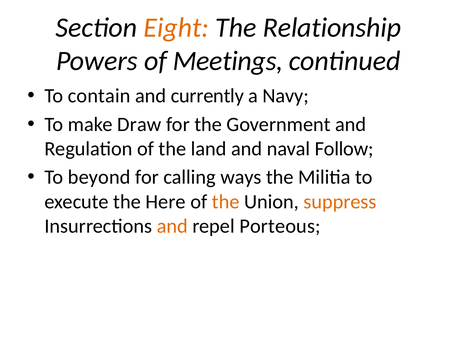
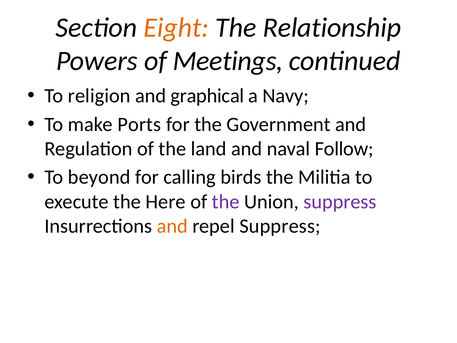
contain: contain -> religion
currently: currently -> graphical
Draw: Draw -> Ports
ways: ways -> birds
the at (226, 202) colour: orange -> purple
suppress at (340, 202) colour: orange -> purple
repel Porteous: Porteous -> Suppress
